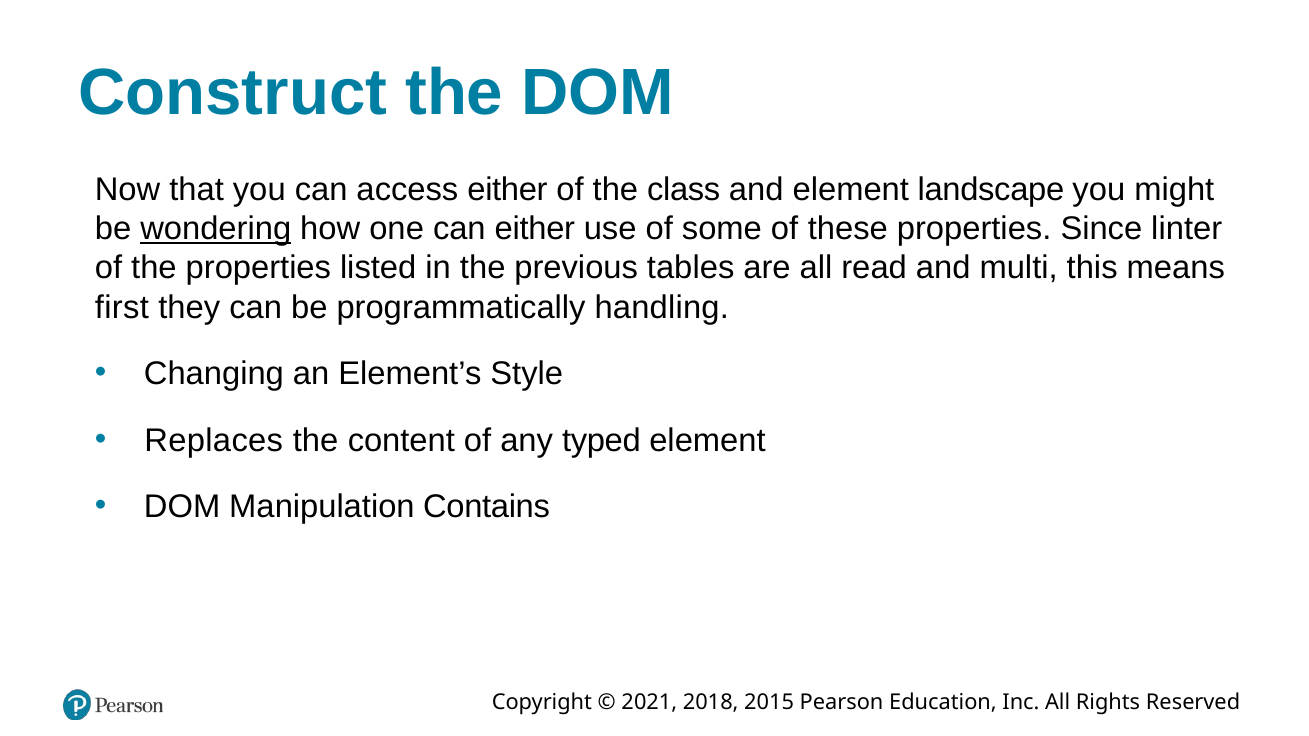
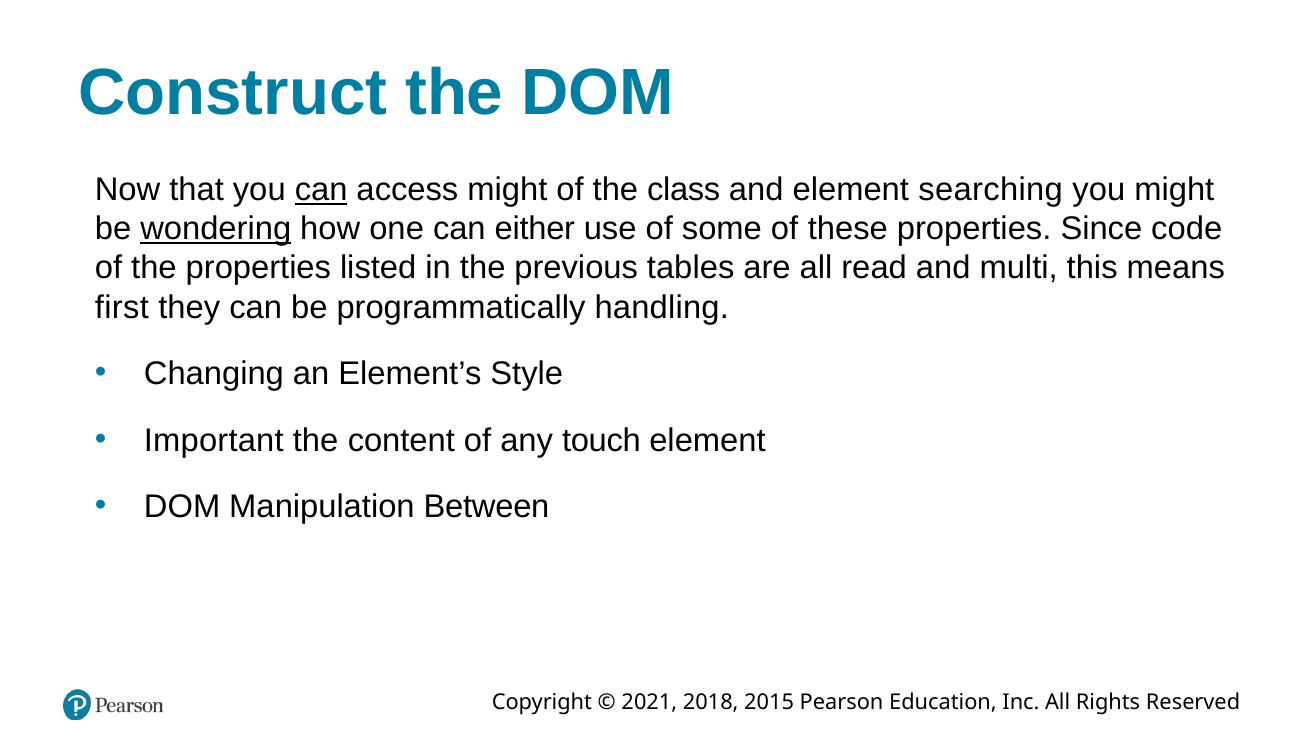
can at (321, 190) underline: none -> present
access either: either -> might
landscape: landscape -> searching
linter: linter -> code
Replaces: Replaces -> Important
typed: typed -> touch
Contains: Contains -> Between
